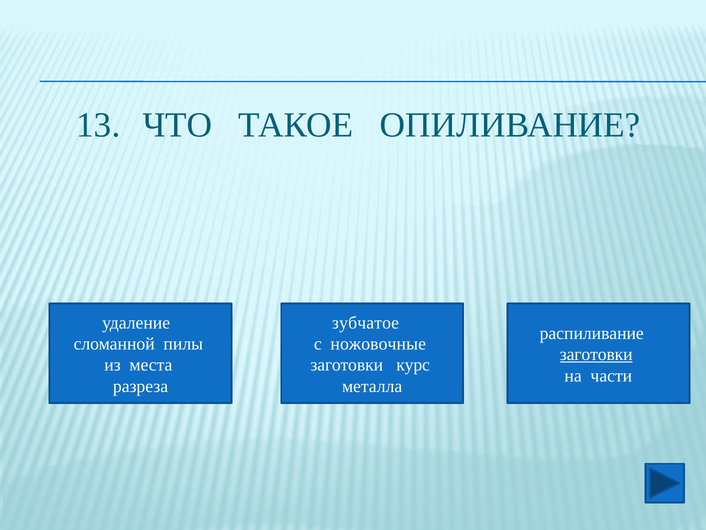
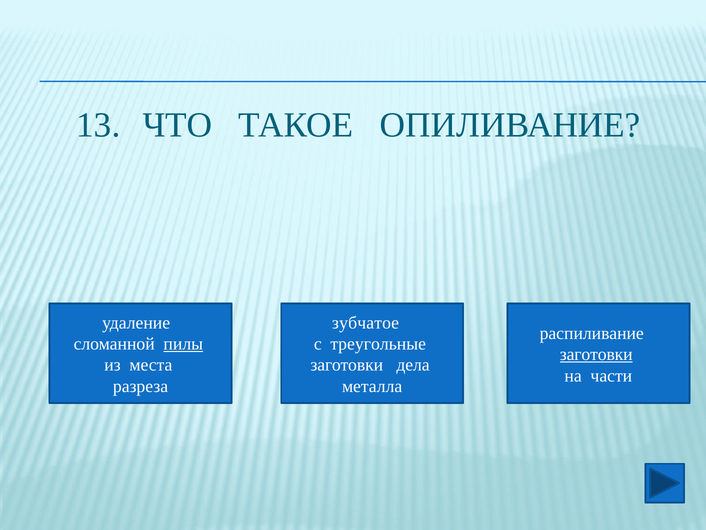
пилы underline: none -> present
ножовочные: ножовочные -> треугольные
курс: курс -> дела
